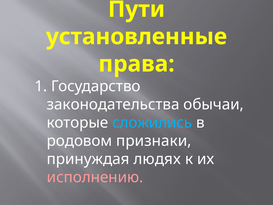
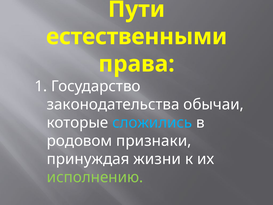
установленные: установленные -> естественными
людях: людях -> жизни
исполнению colour: pink -> light green
